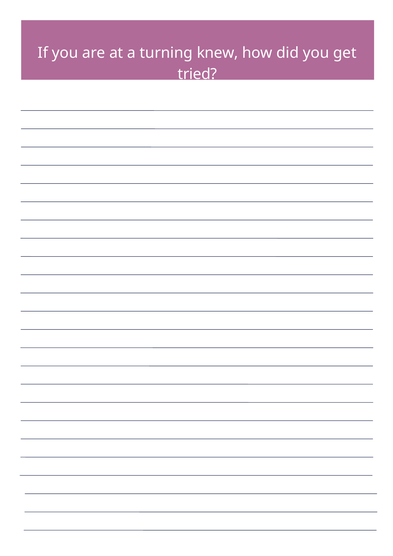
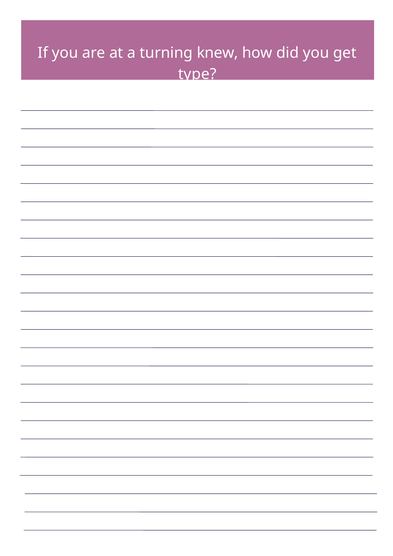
tried: tried -> type
